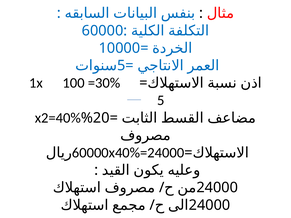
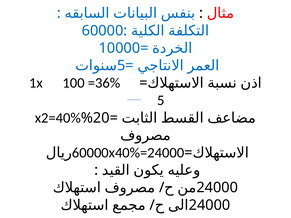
=30%: =30% -> =36%
